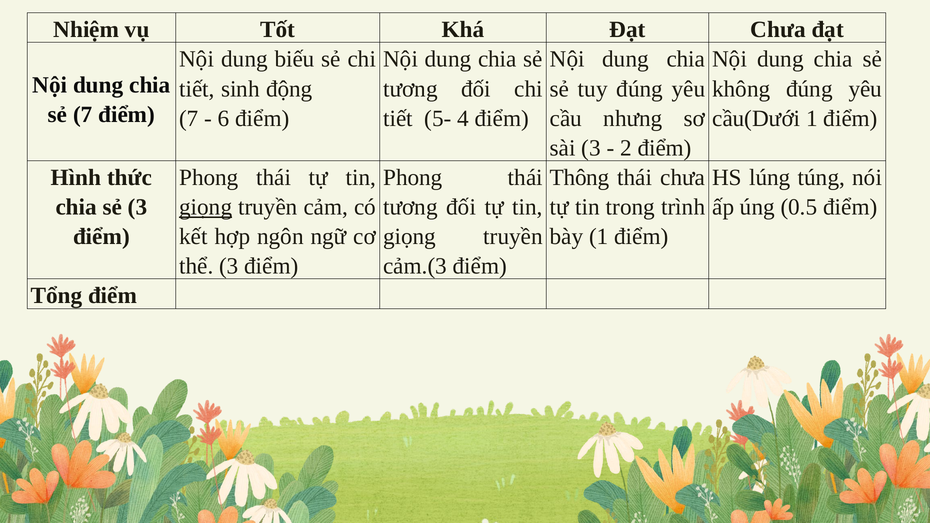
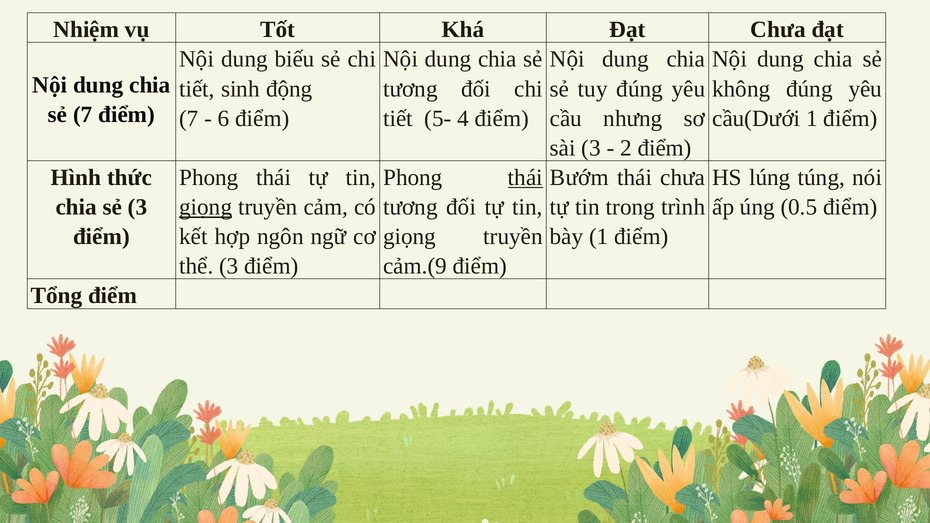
thái at (525, 178) underline: none -> present
Thông: Thông -> Bướm
cảm.(3: cảm.(3 -> cảm.(9
